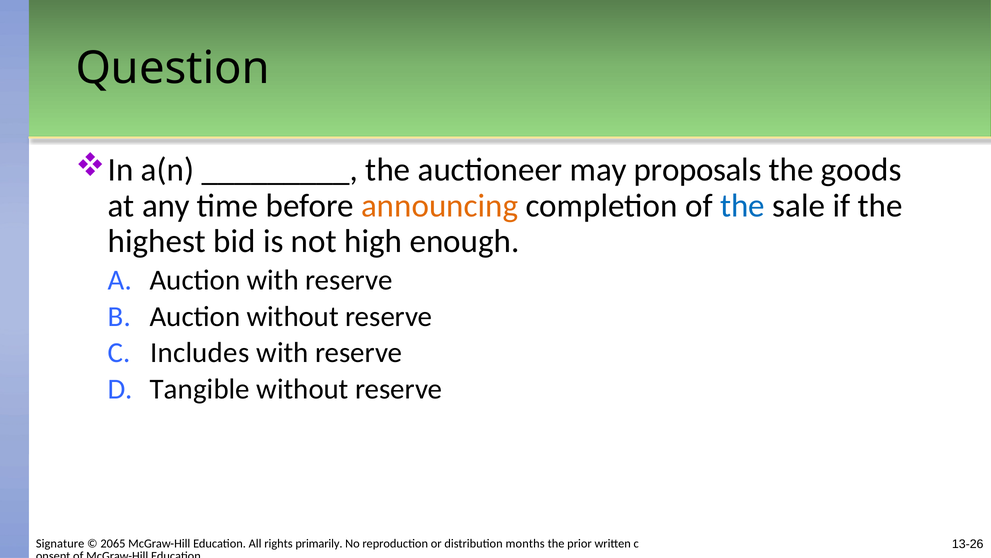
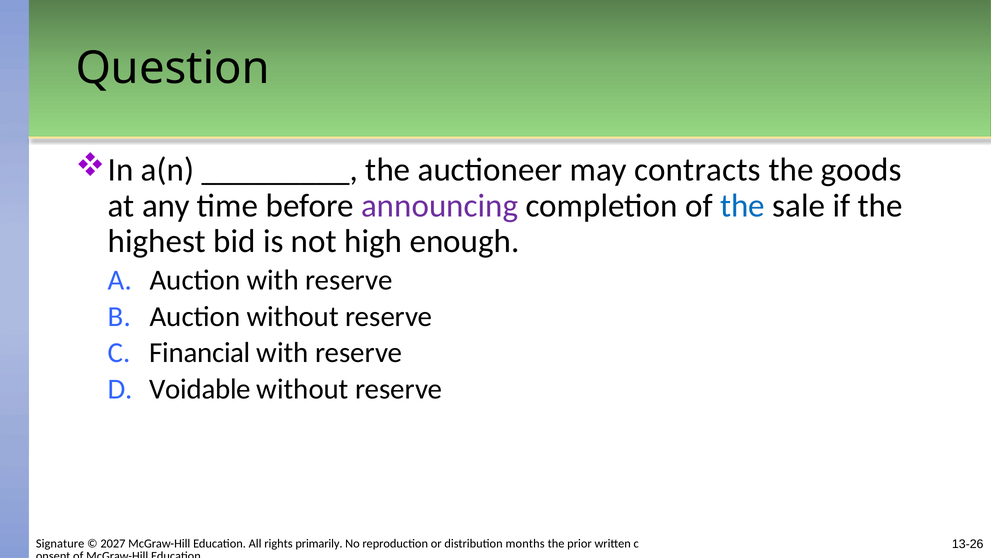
proposals: proposals -> contracts
announcing colour: orange -> purple
Includes: Includes -> Financial
Tangible: Tangible -> Voidable
2065: 2065 -> 2027
